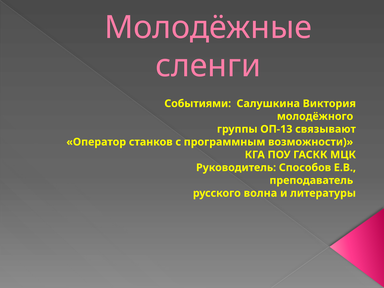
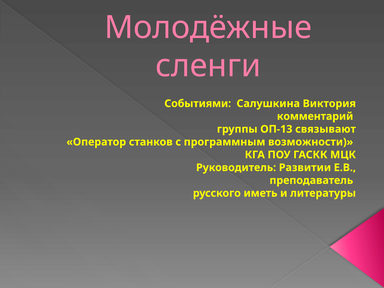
молодёжного: молодёжного -> комментарий
Способов: Способов -> Развитии
волна: волна -> иметь
